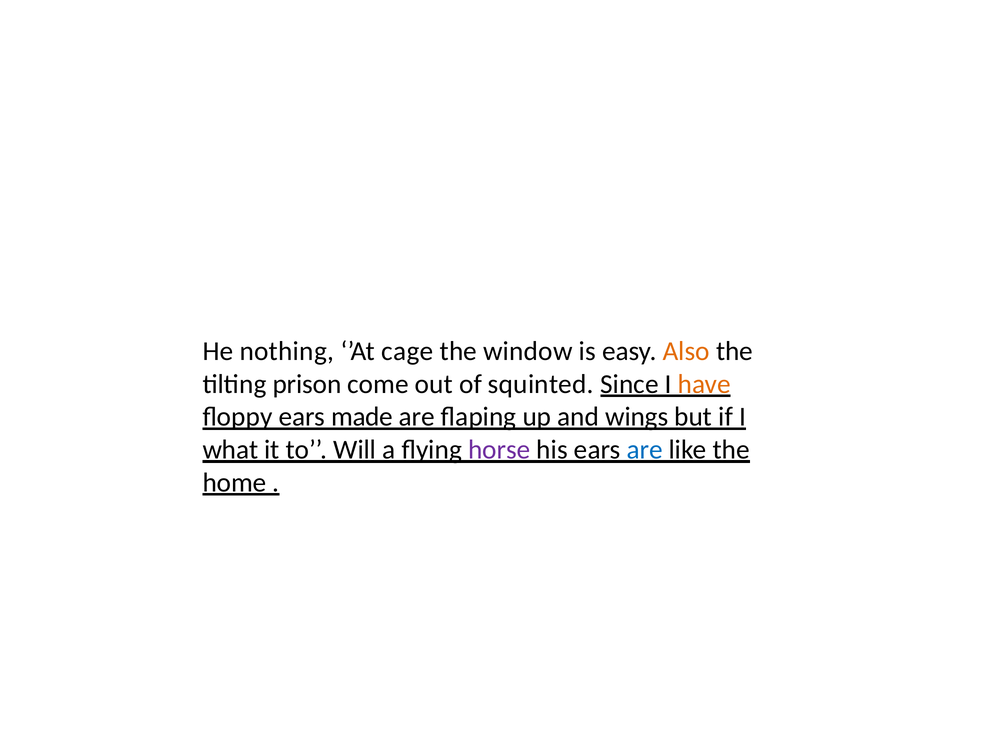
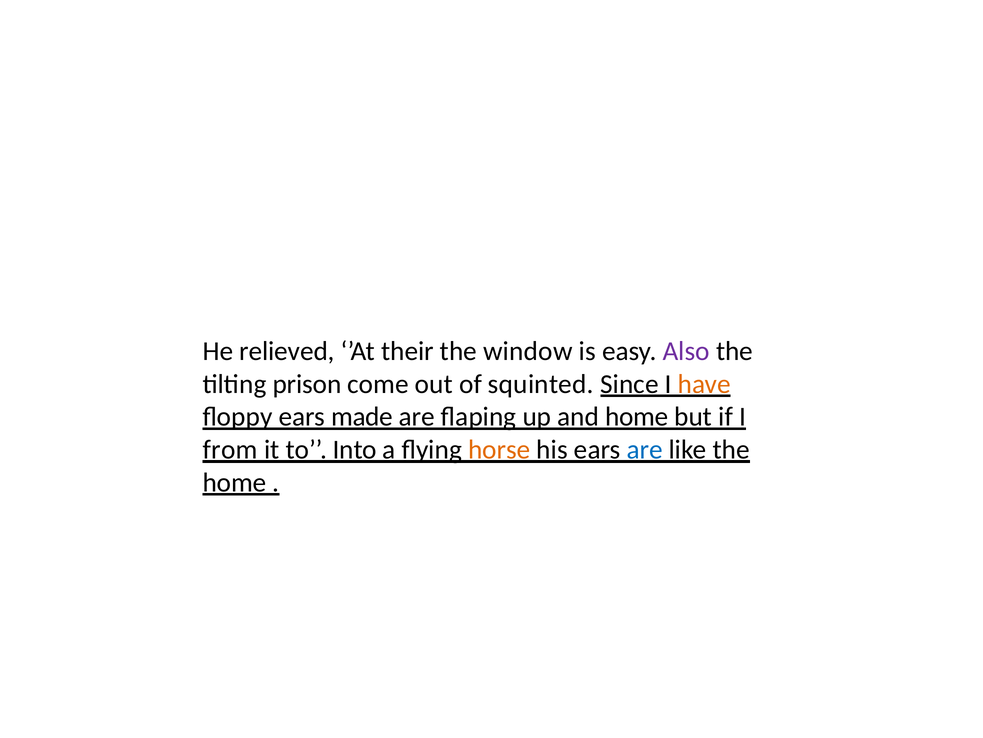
nothing: nothing -> relieved
cage: cage -> their
Also colour: orange -> purple
and wings: wings -> home
what: what -> from
Will: Will -> Into
horse colour: purple -> orange
